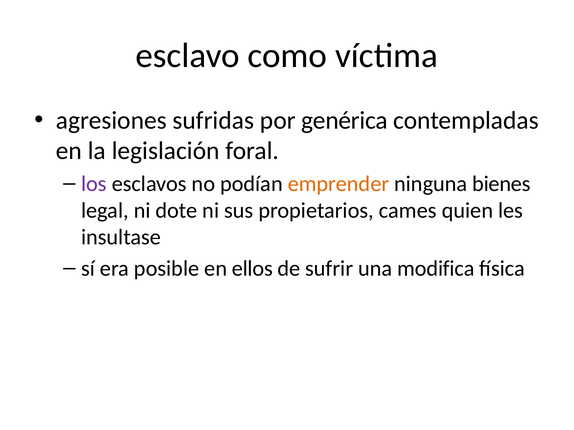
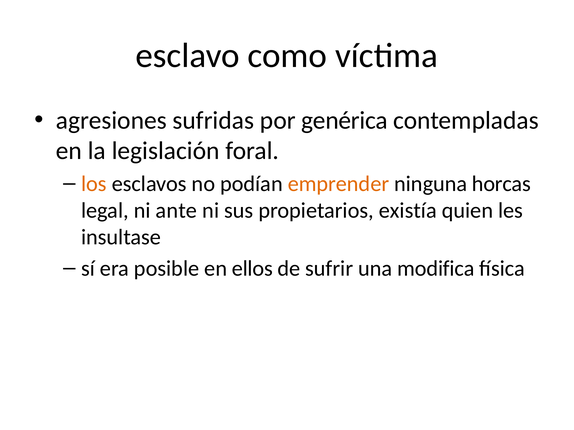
los colour: purple -> orange
bienes: bienes -> horcas
dote: dote -> ante
cames: cames -> existía
